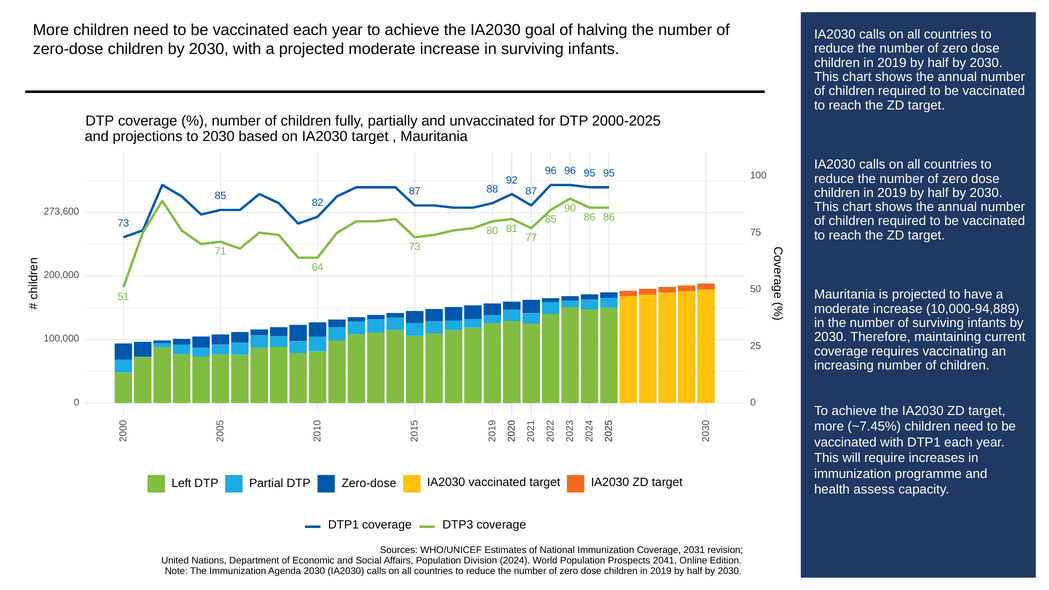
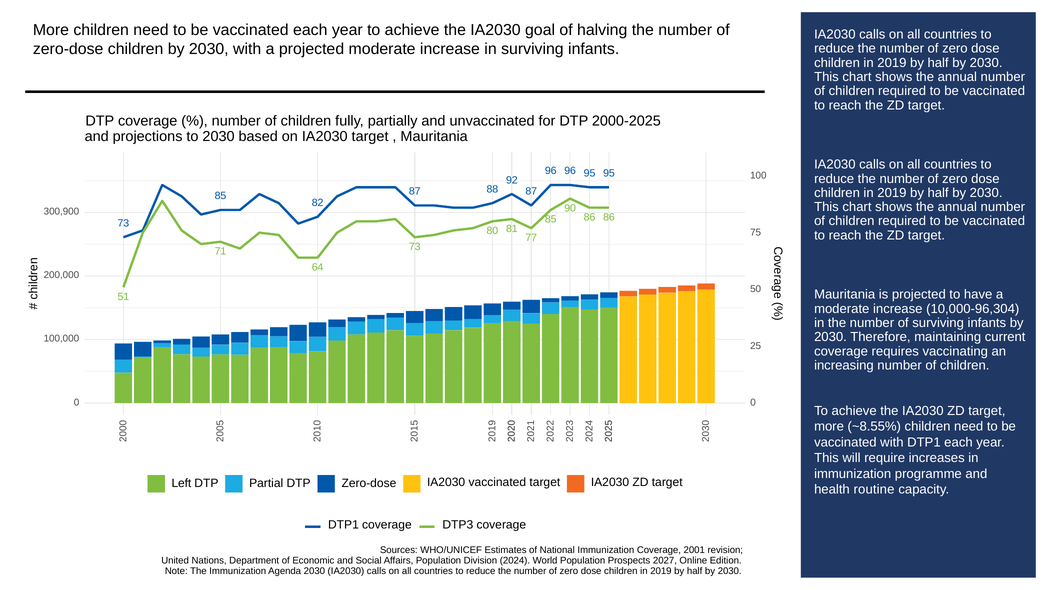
273,600: 273,600 -> 300,900
10,000-94,889: 10,000-94,889 -> 10,000-96,304
~7.45%: ~7.45% -> ~8.55%
assess: assess -> routine
2031: 2031 -> 2001
2041: 2041 -> 2027
